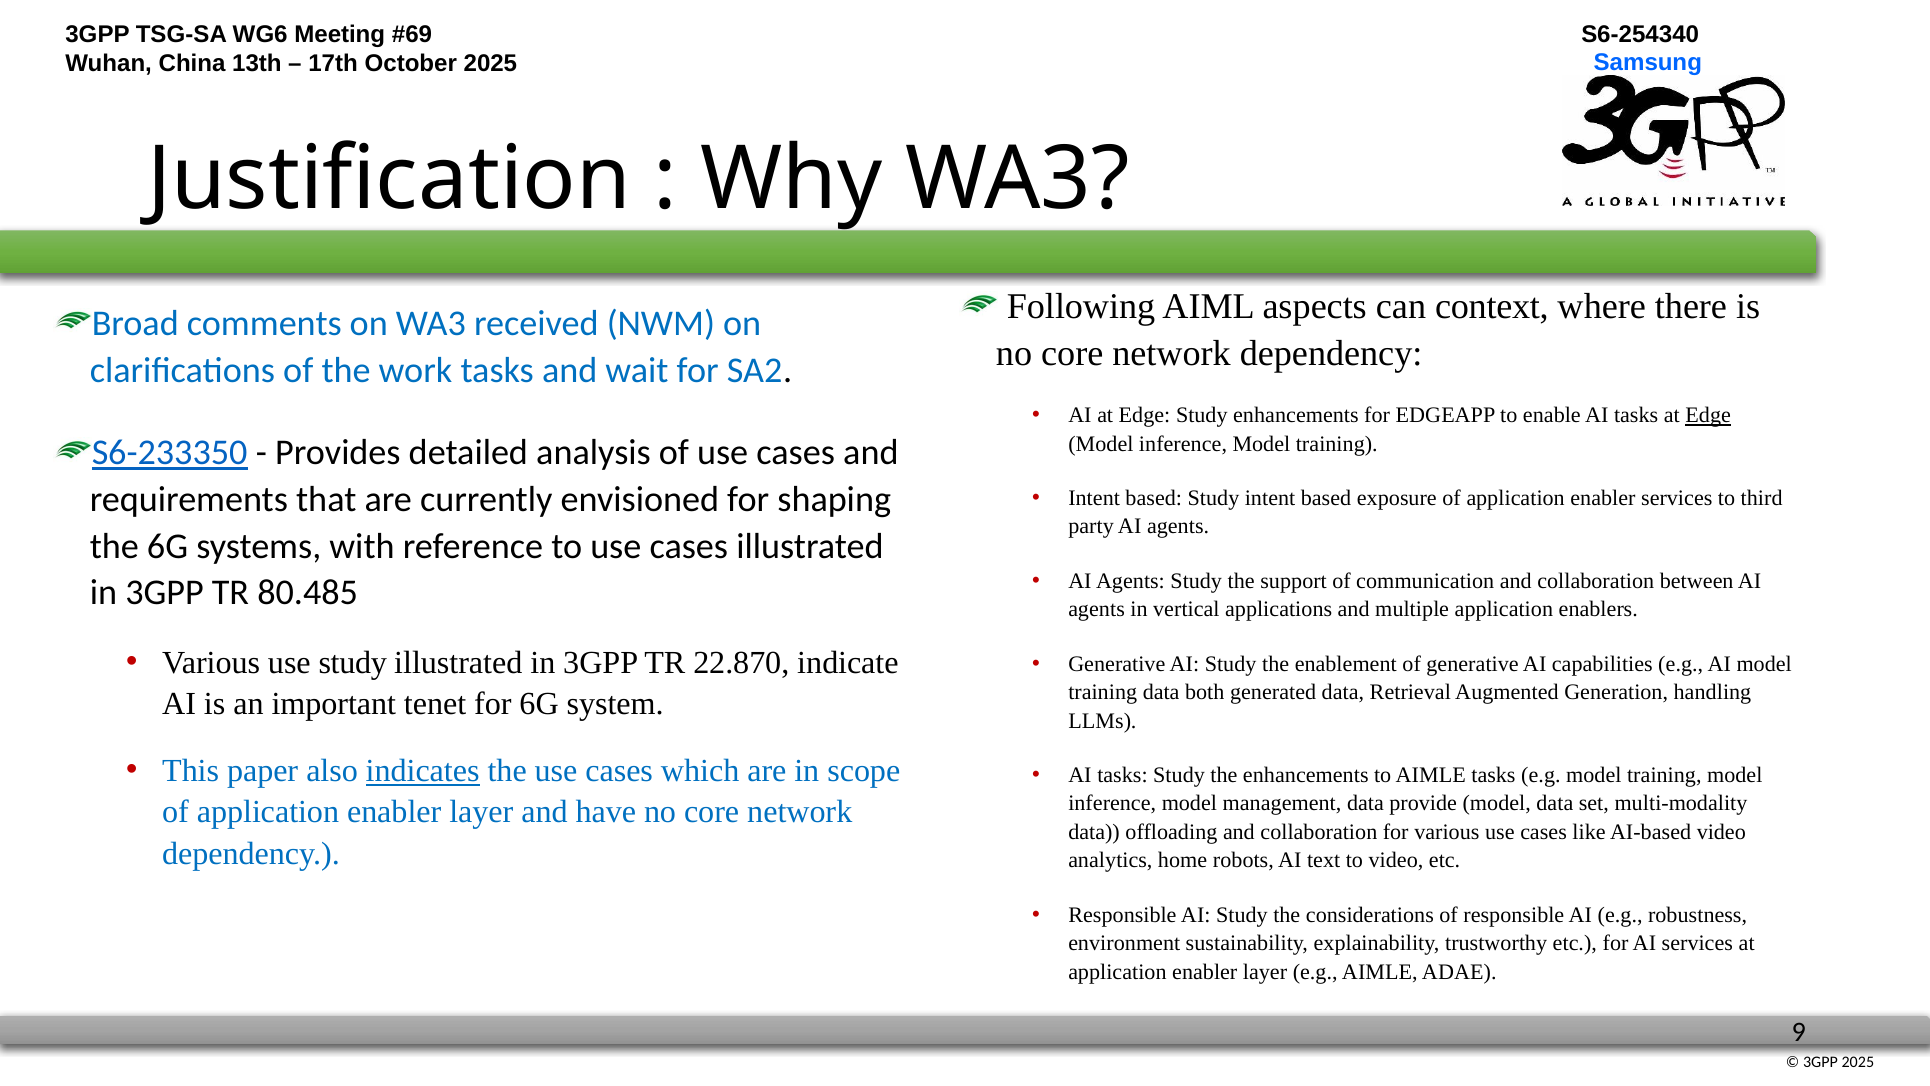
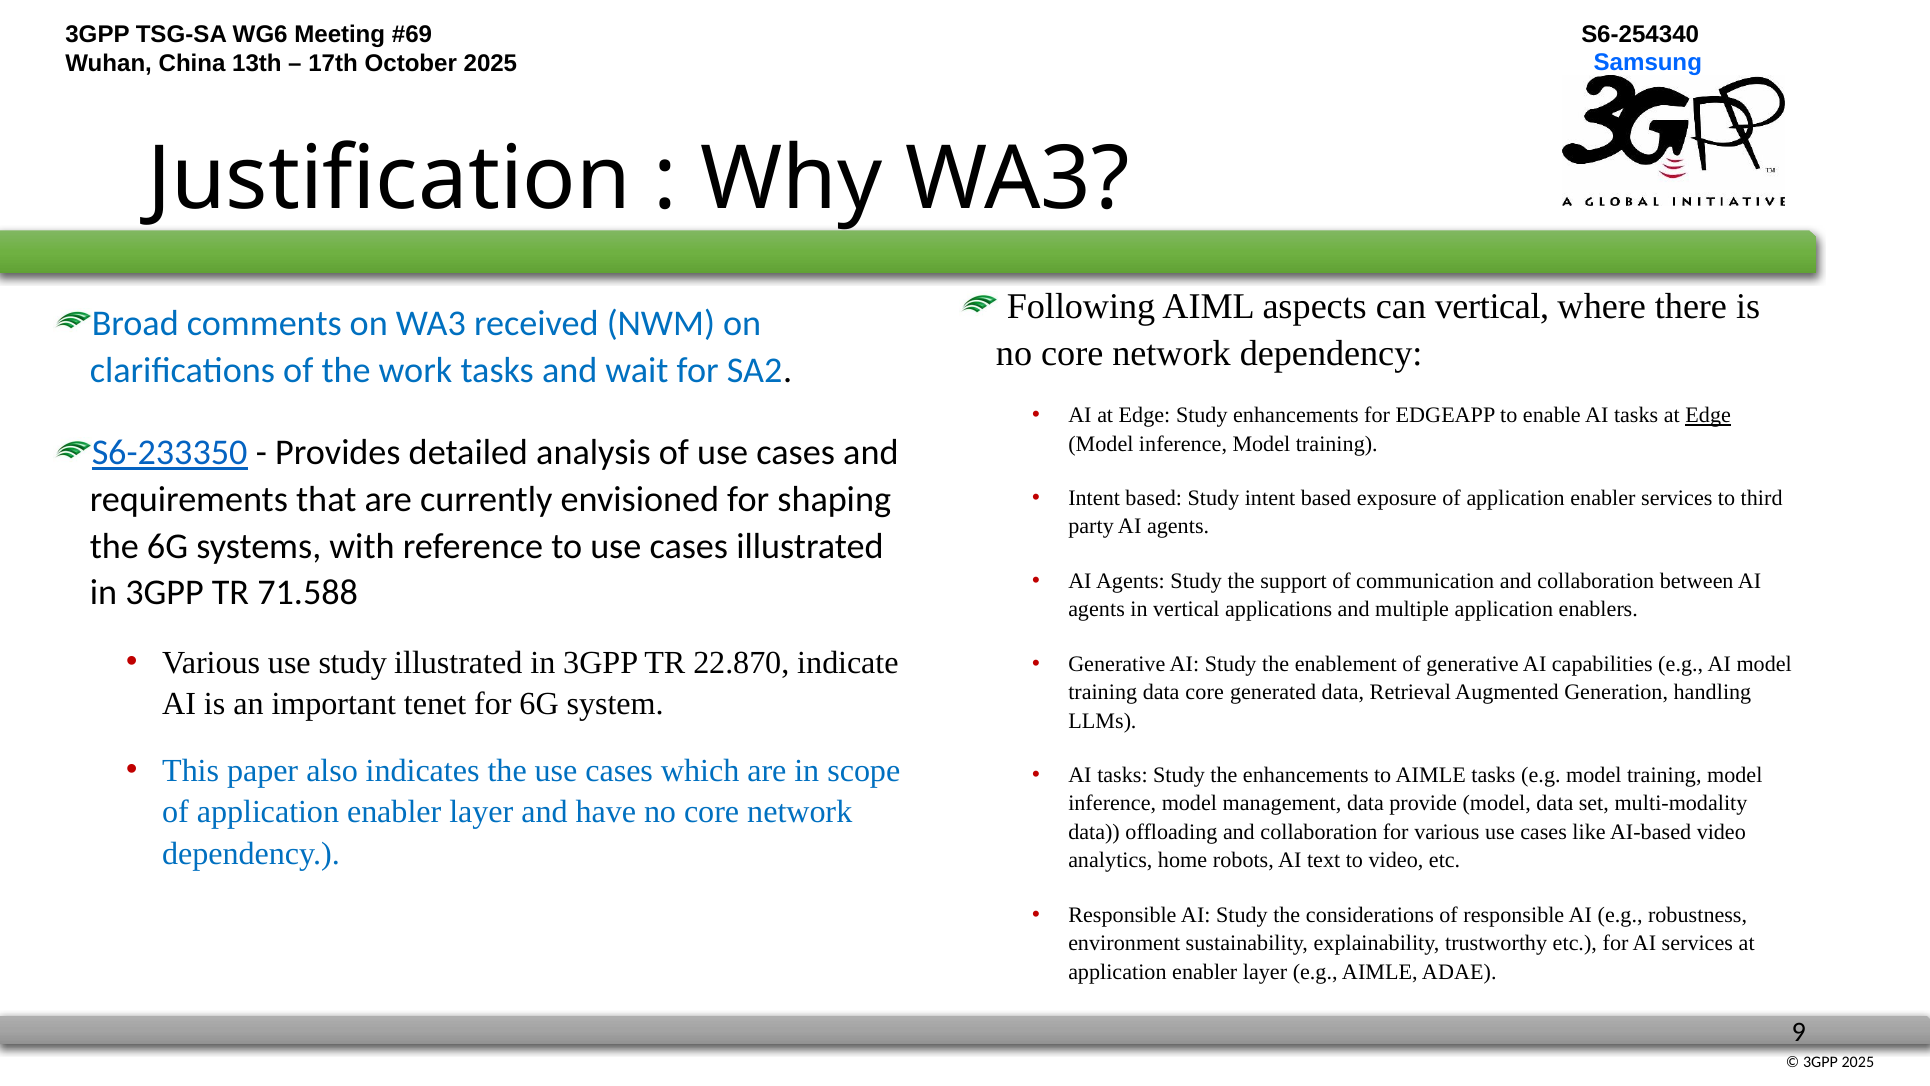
can context: context -> vertical
80.485: 80.485 -> 71.588
data both: both -> core
indicates underline: present -> none
